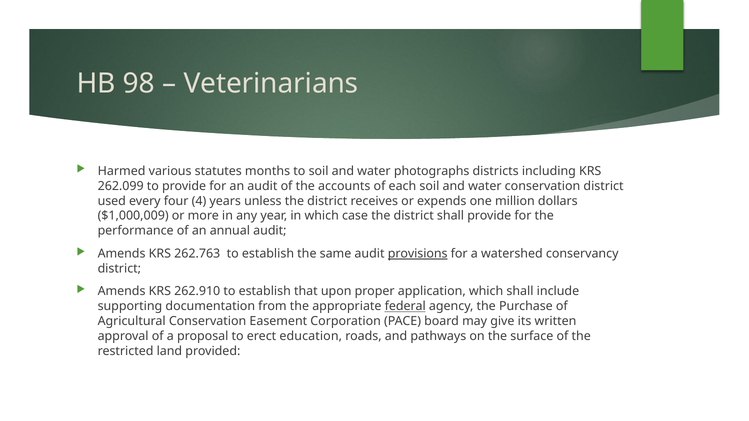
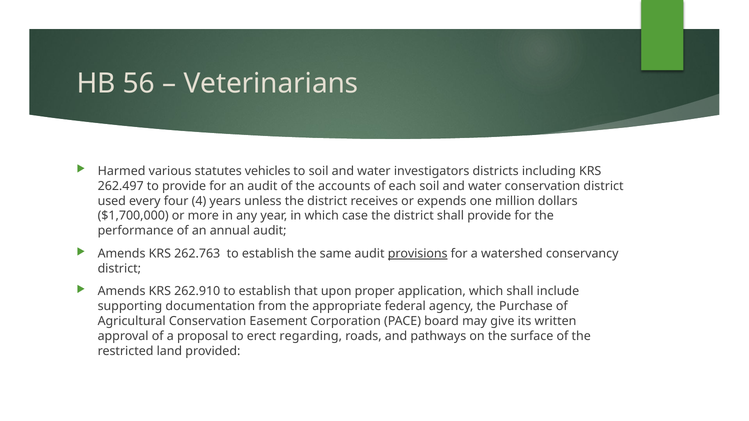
98: 98 -> 56
months: months -> vehicles
photographs: photographs -> investigators
262.099: 262.099 -> 262.497
$1,000,009: $1,000,009 -> $1,700,000
federal underline: present -> none
education: education -> regarding
